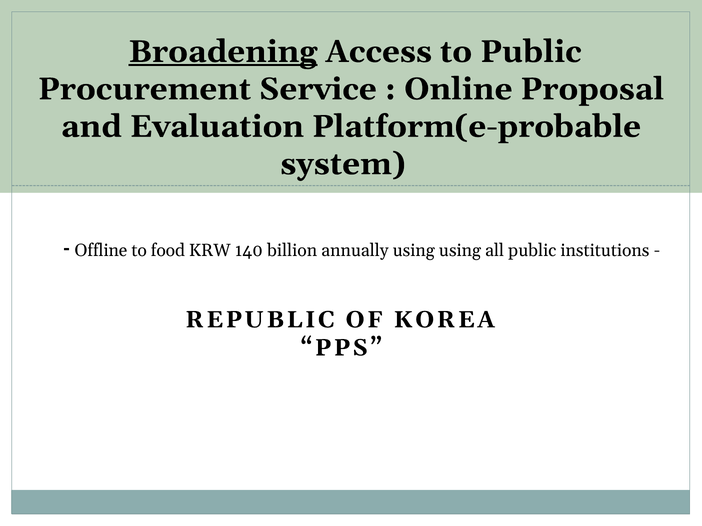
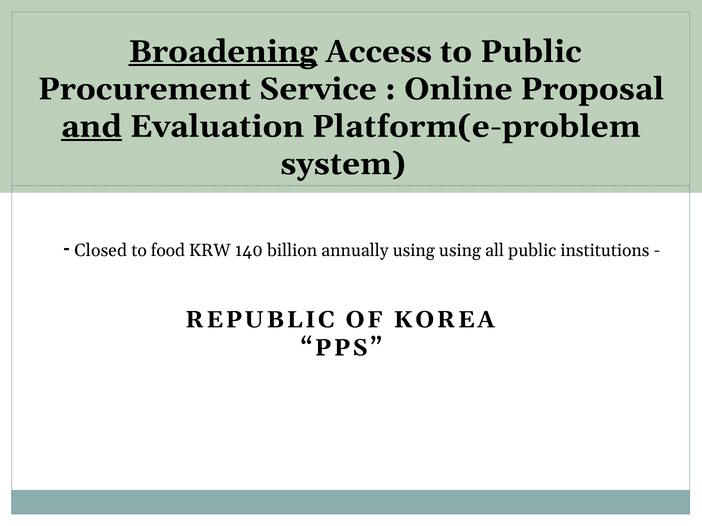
and underline: none -> present
Platform(e-probable: Platform(e-probable -> Platform(e-problem
Offline: Offline -> Closed
